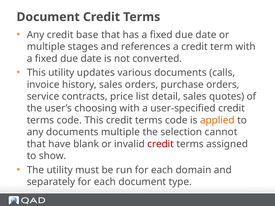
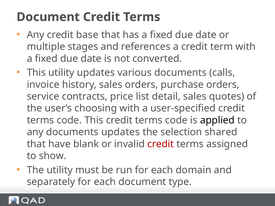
applied colour: orange -> black
documents multiple: multiple -> updates
cannot: cannot -> shared
